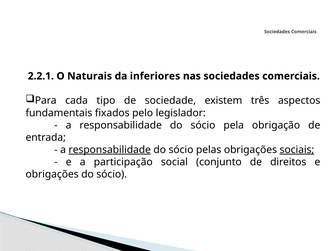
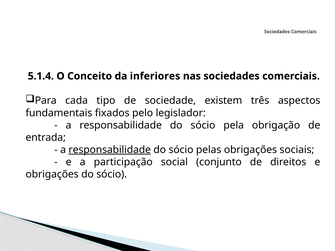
2.2.1: 2.2.1 -> 5.1.4
Naturais: Naturais -> Conceito
sociais underline: present -> none
